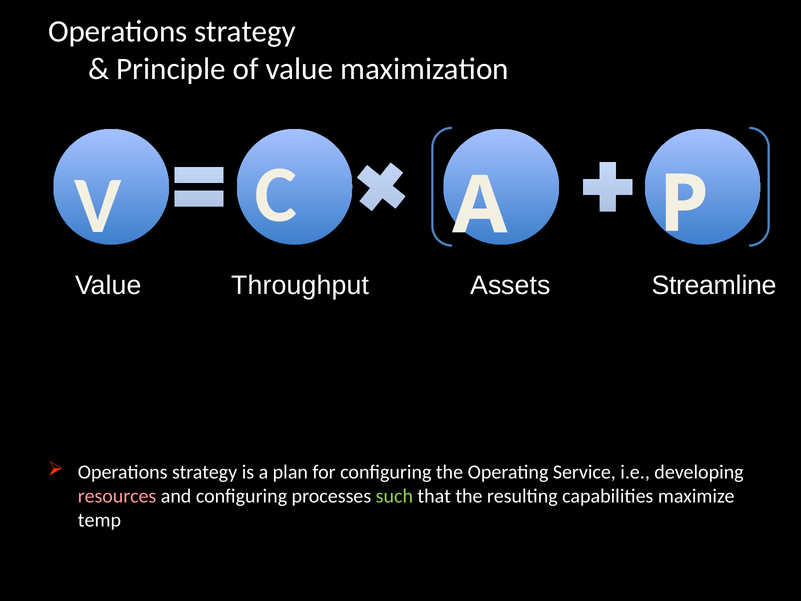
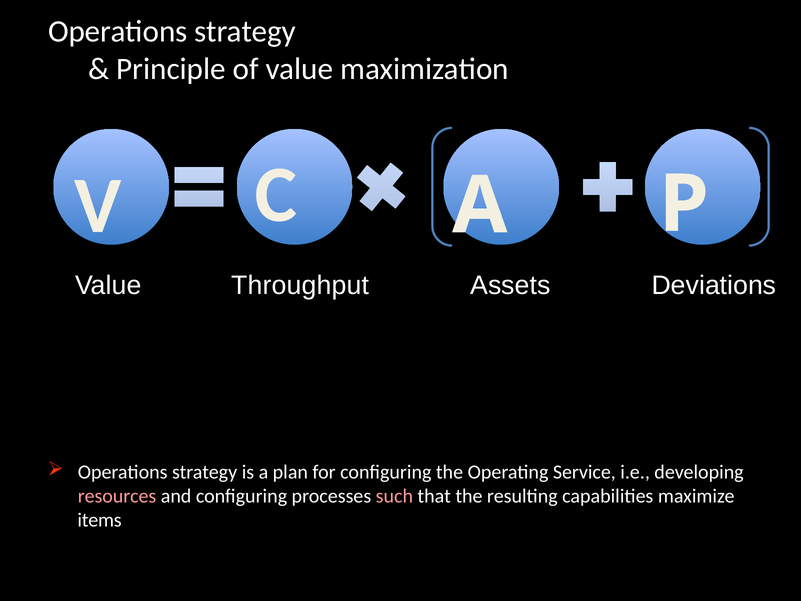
Streamline: Streamline -> Deviations
such colour: light green -> pink
temp: temp -> items
